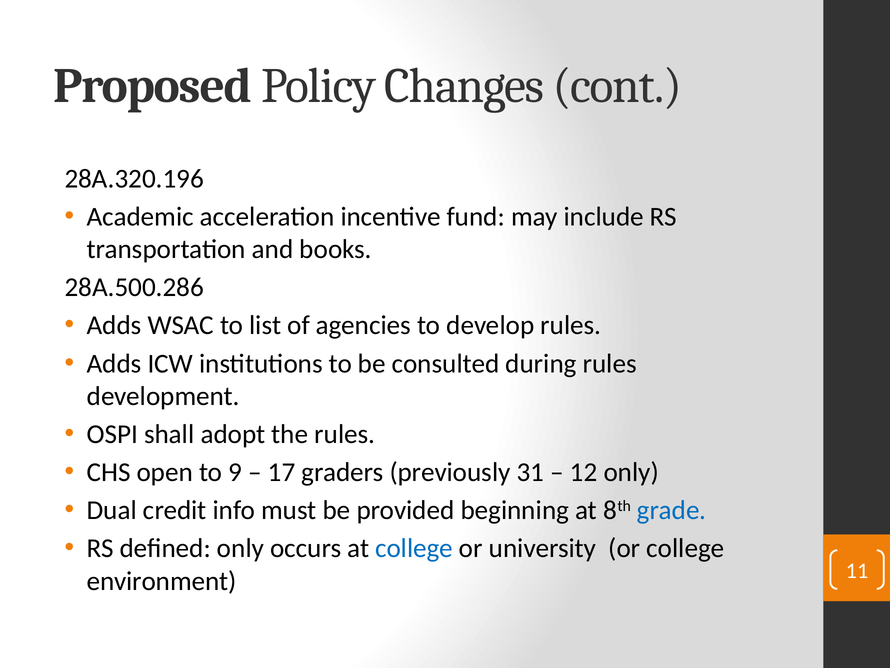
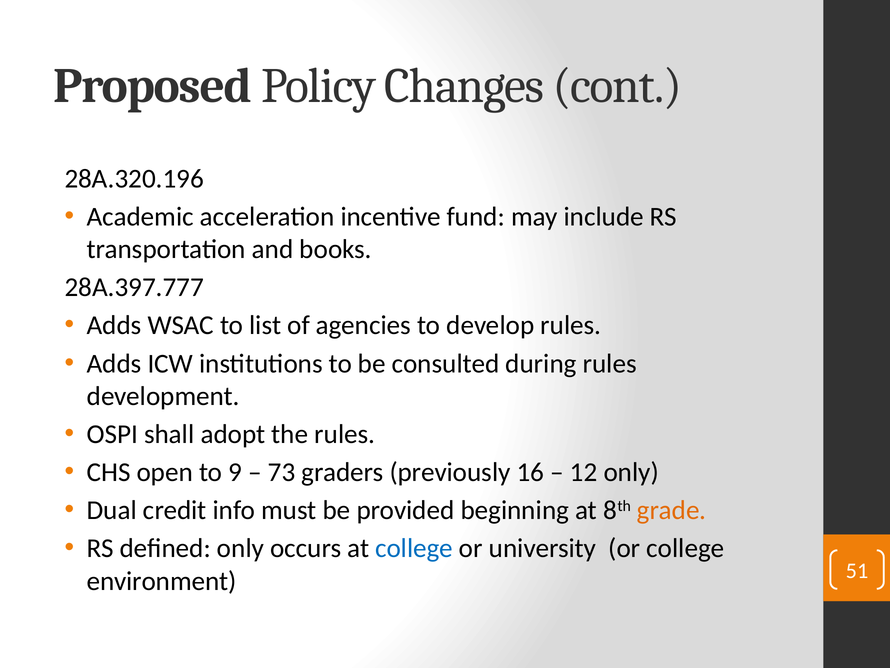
28A.500.286: 28A.500.286 -> 28A.397.777
17: 17 -> 73
31: 31 -> 16
grade colour: blue -> orange
11: 11 -> 51
